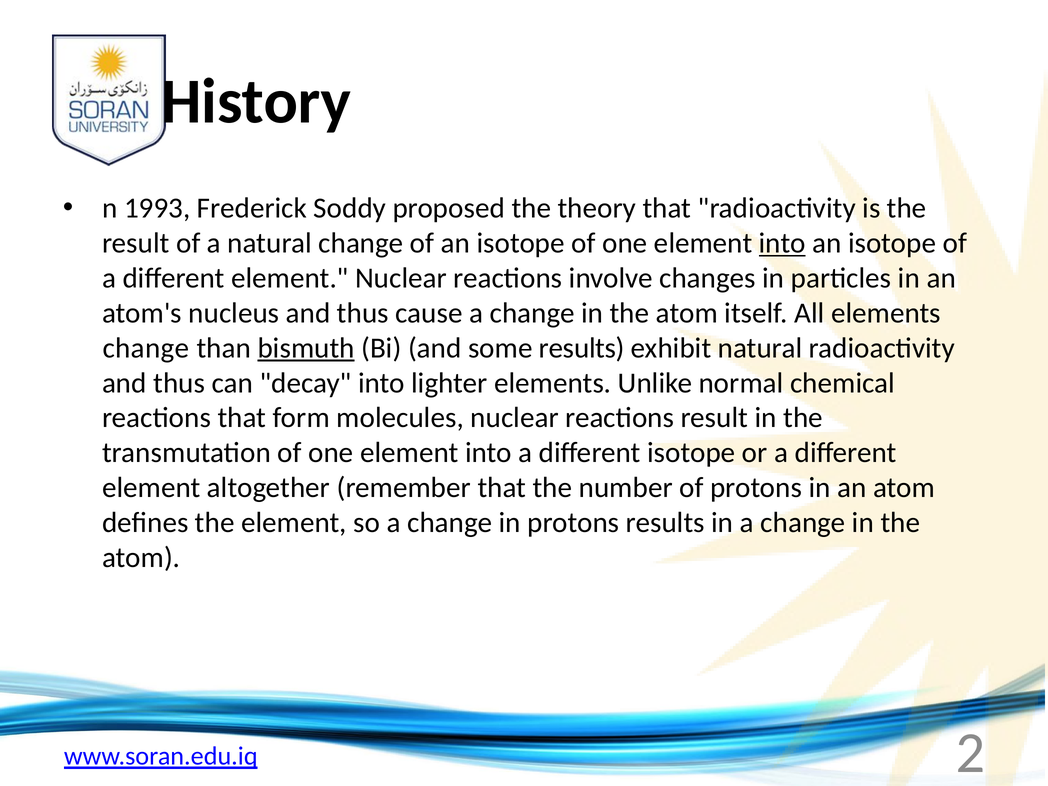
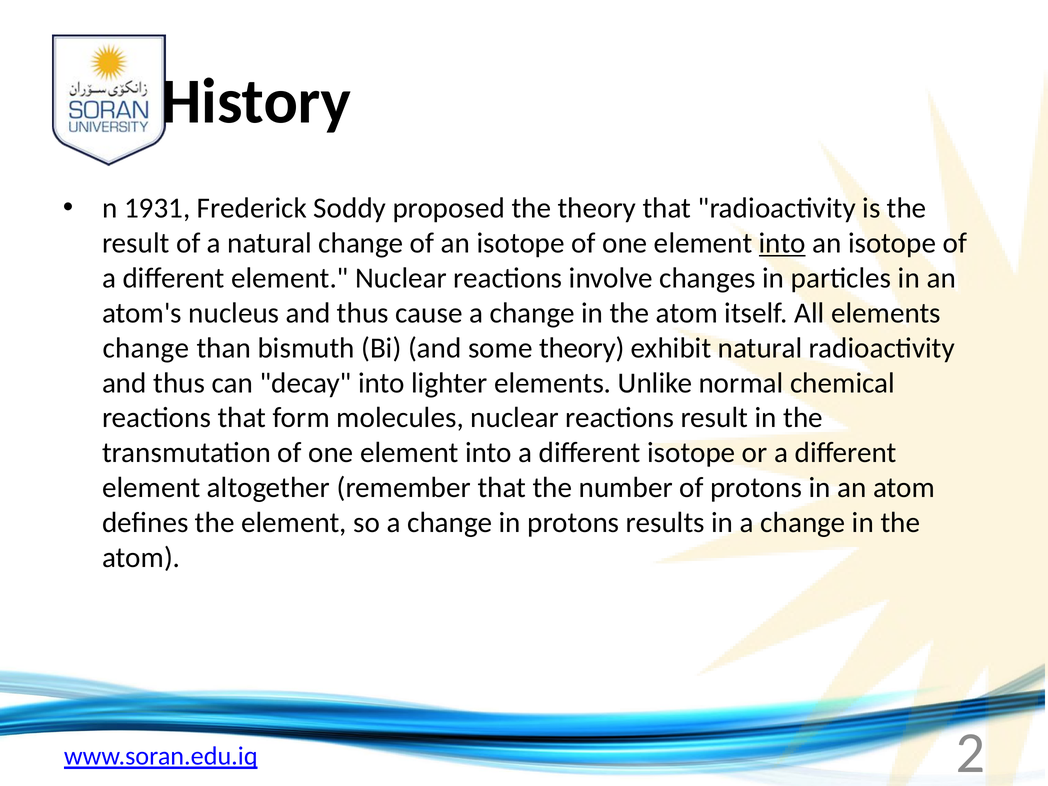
1993: 1993 -> 1931
bismuth underline: present -> none
some results: results -> theory
